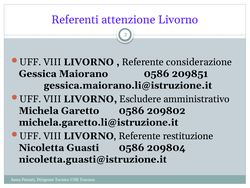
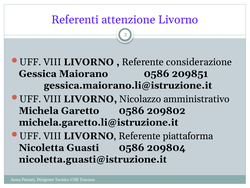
Escludere: Escludere -> Nicolazzo
restituzione: restituzione -> piattaforma
